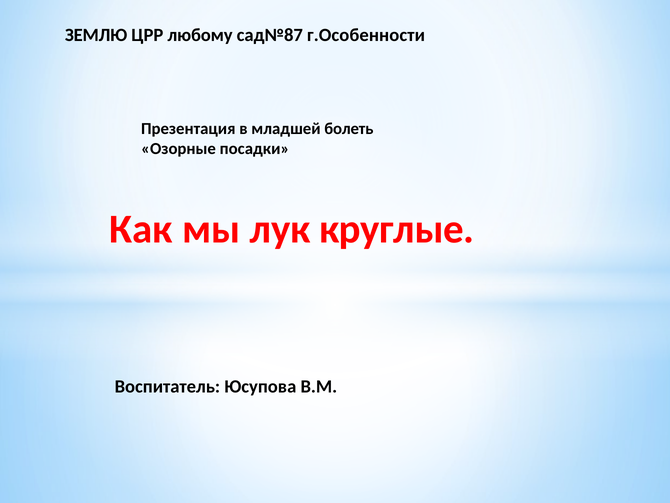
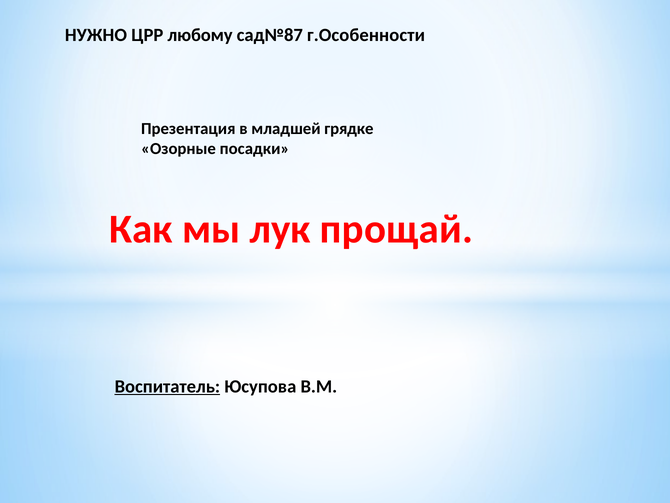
ЗЕМЛЮ: ЗЕМЛЮ -> НУЖНО
болеть: болеть -> грядке
круглые: круглые -> прощай
Воспитатель underline: none -> present
